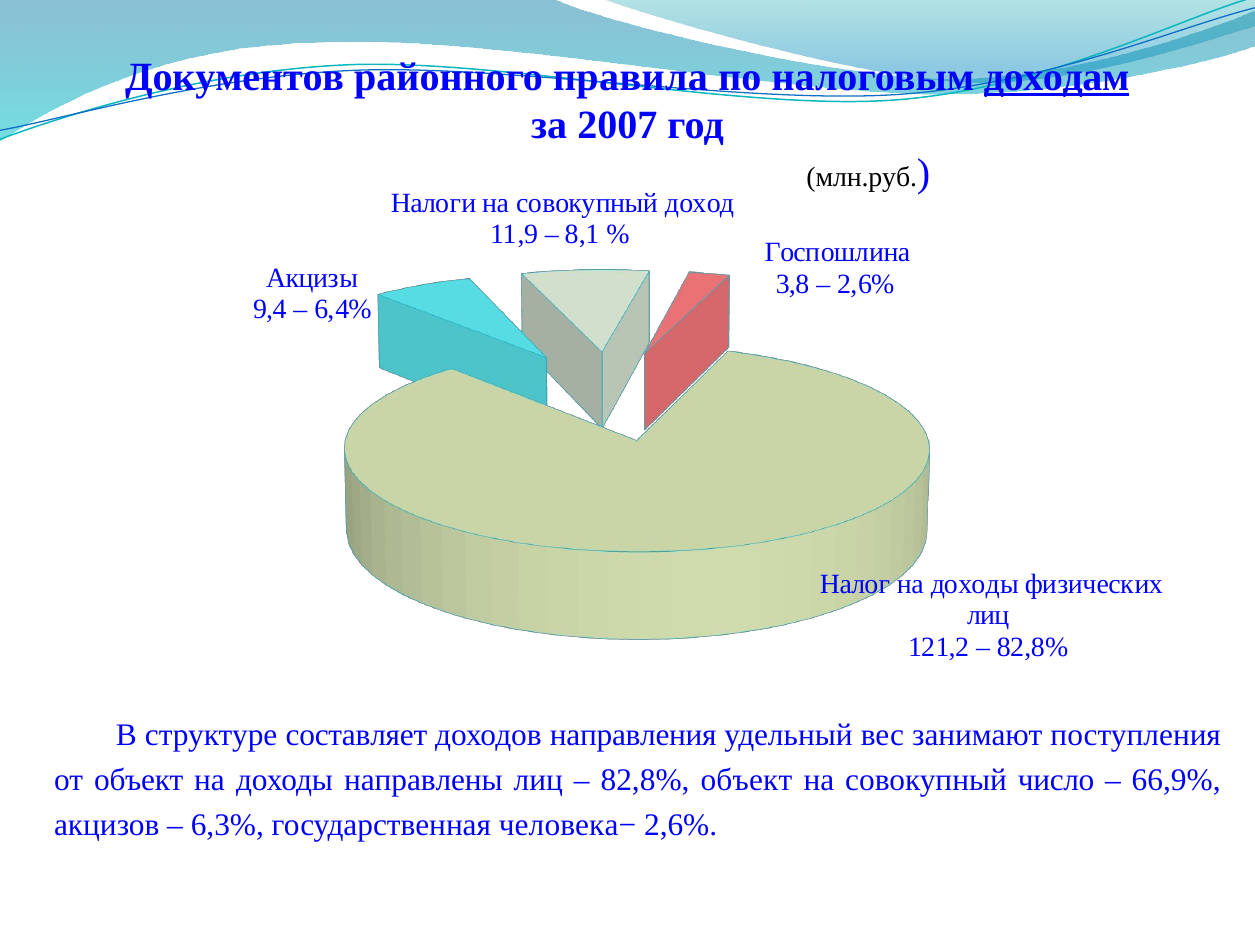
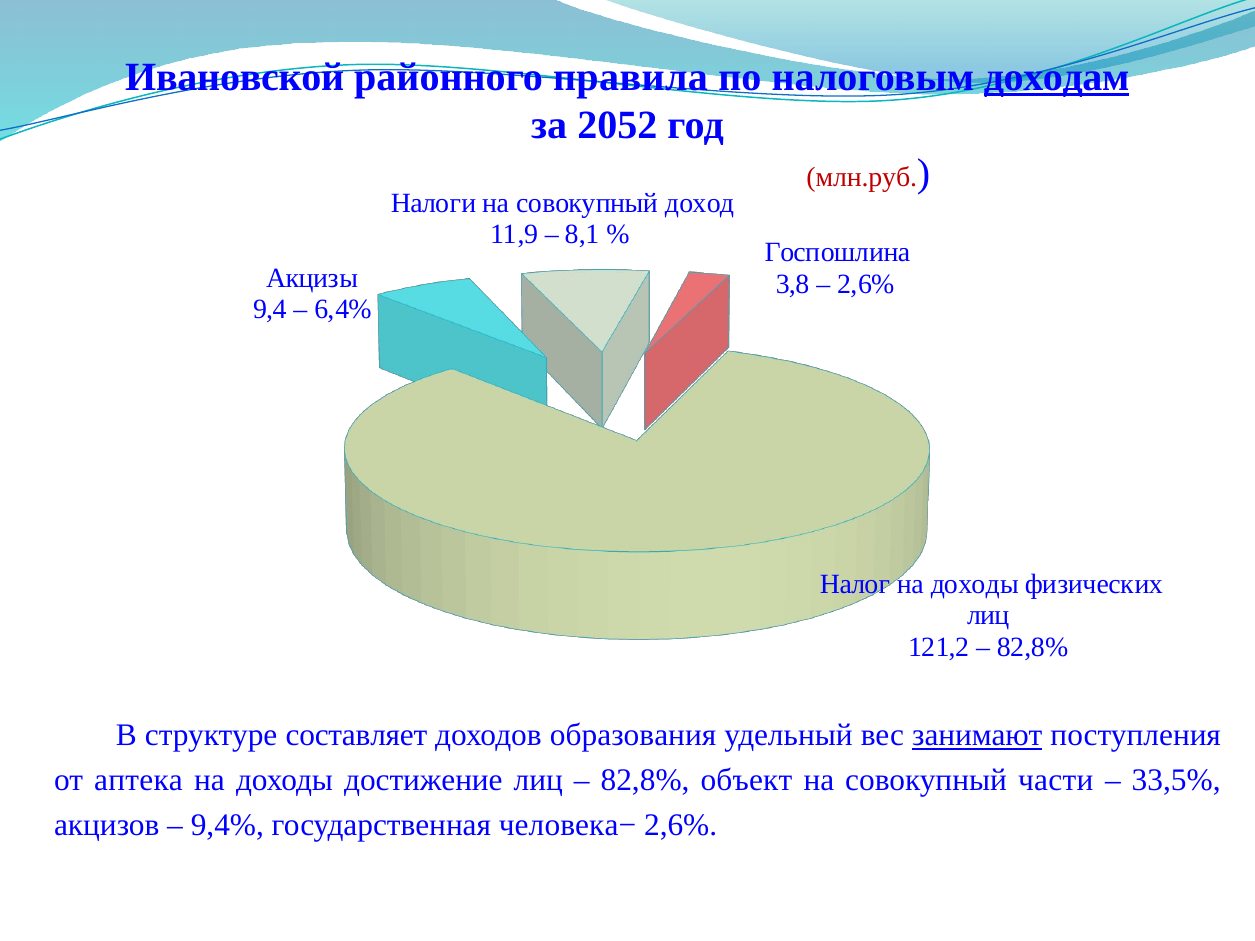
Документов: Документов -> Ивановской
2007: 2007 -> 2052
млн.руб colour: black -> red
направления: направления -> образования
занимают underline: none -> present
от объект: объект -> аптека
направлены: направлены -> достижение
число: число -> части
66,9%: 66,9% -> 33,5%
6,3%: 6,3% -> 9,4%
